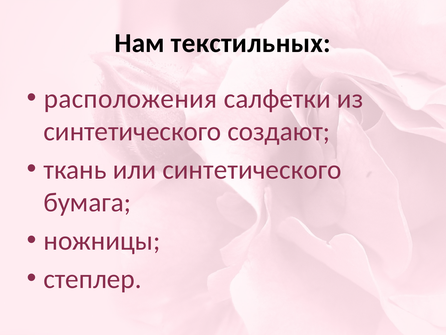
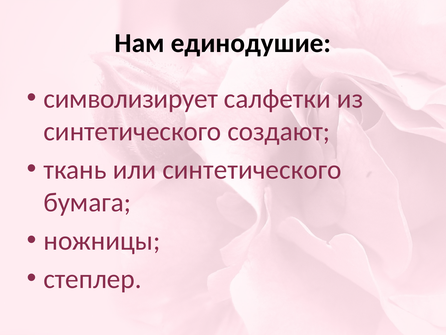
текстильных: текстильных -> единодушие
расположения: расположения -> символизирует
